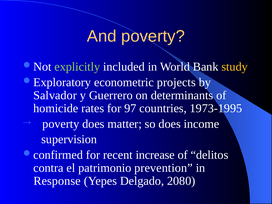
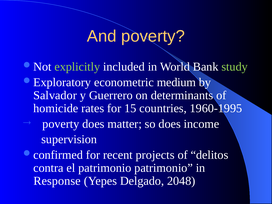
study colour: yellow -> light green
projects: projects -> medium
97: 97 -> 15
1973-1995: 1973-1995 -> 1960-1995
increase: increase -> projects
patrimonio prevention: prevention -> patrimonio
2080: 2080 -> 2048
